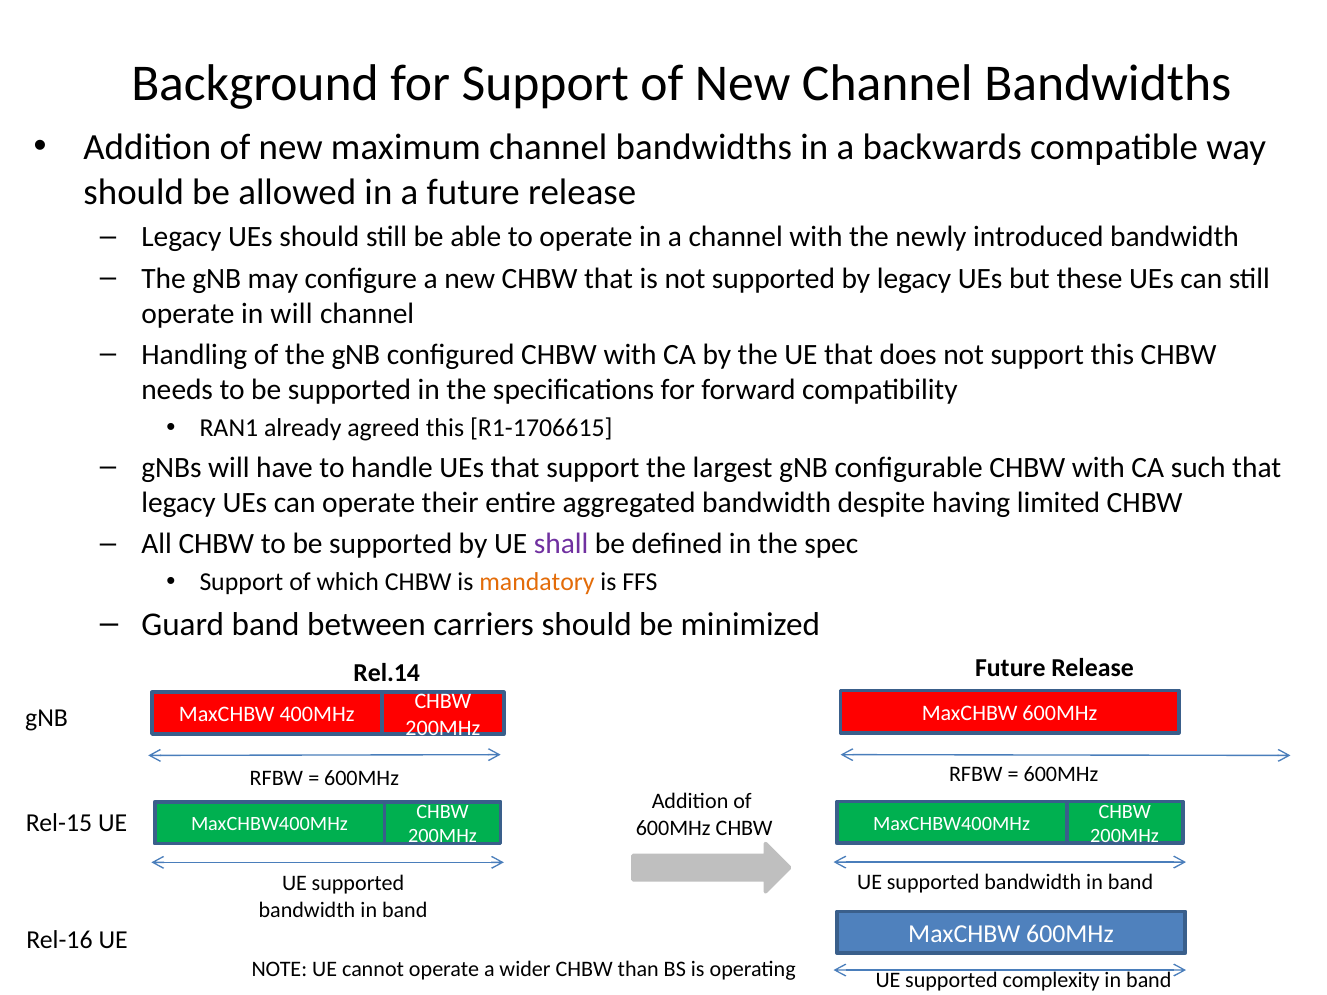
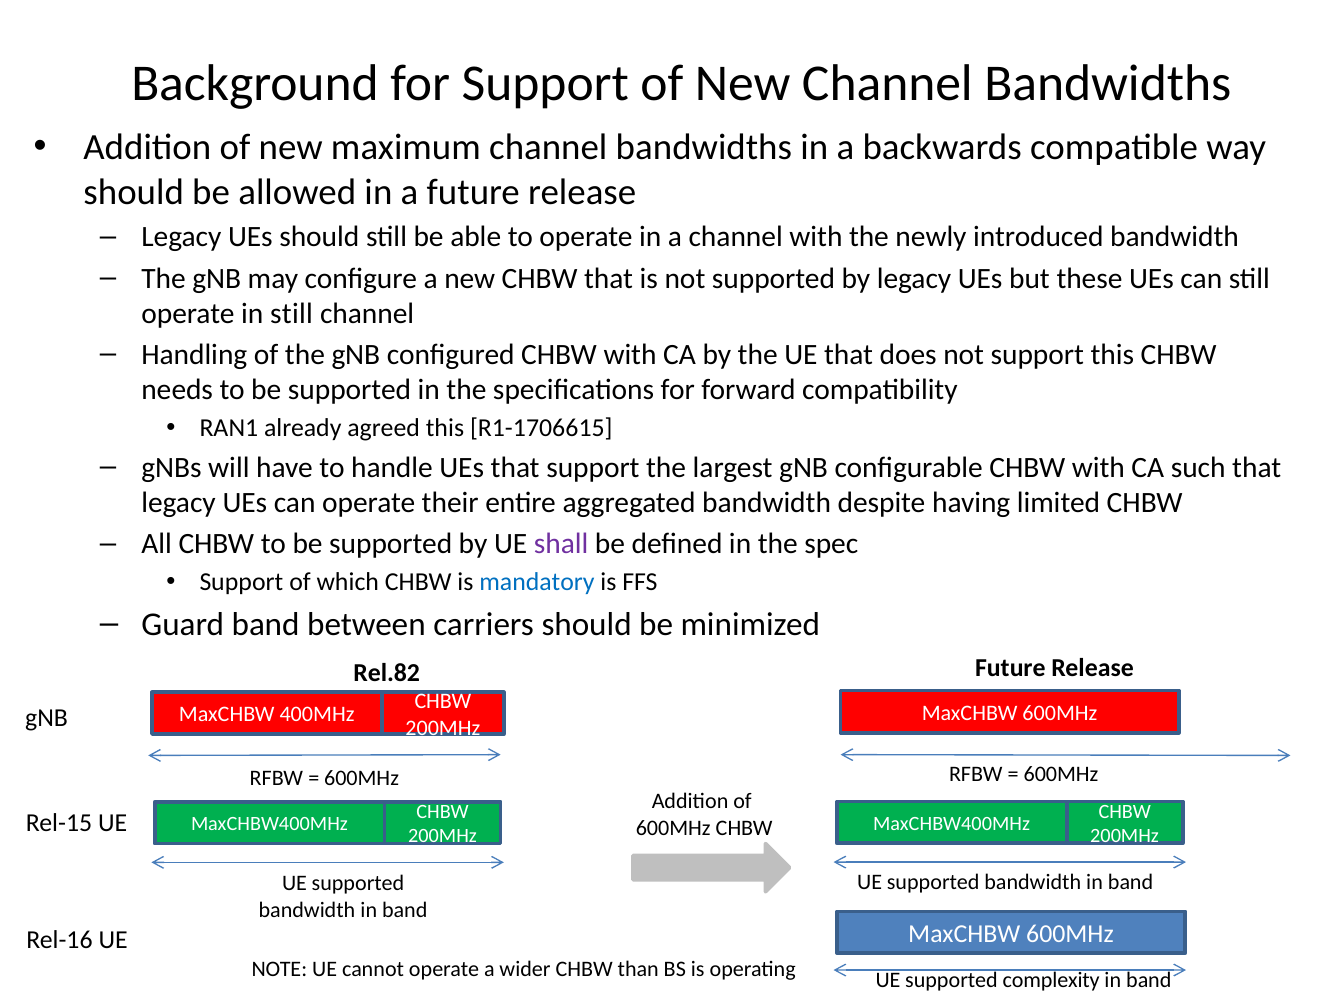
in will: will -> still
mandatory colour: orange -> blue
Rel.14: Rel.14 -> Rel.82
